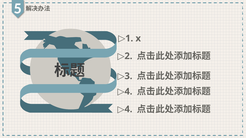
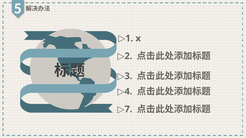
4 at (128, 109): 4 -> 7
